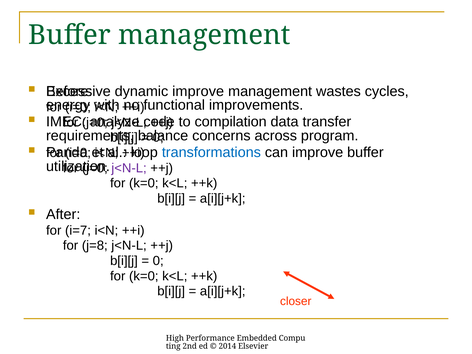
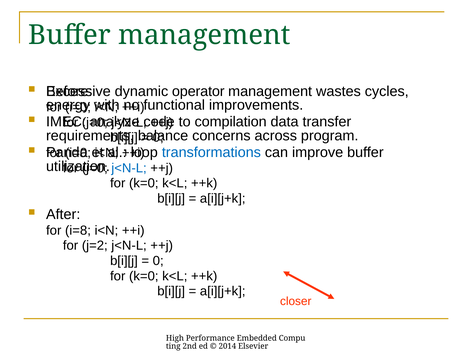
dynamic improve: improve -> operator
j<N-L at (129, 168) colour: purple -> blue
i=7: i=7 -> i=8
j=8: j=8 -> j=2
